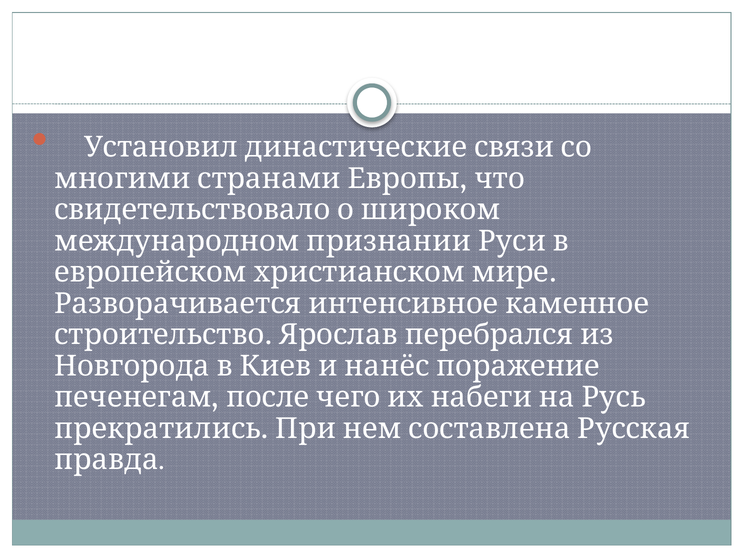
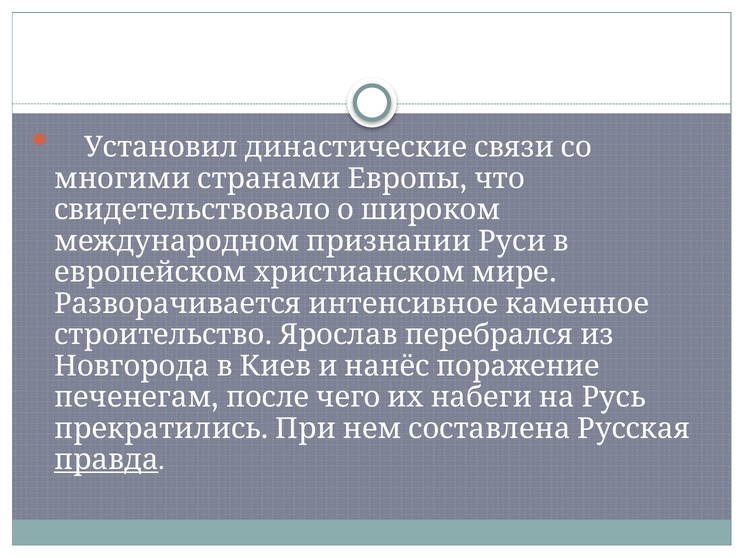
правда underline: none -> present
